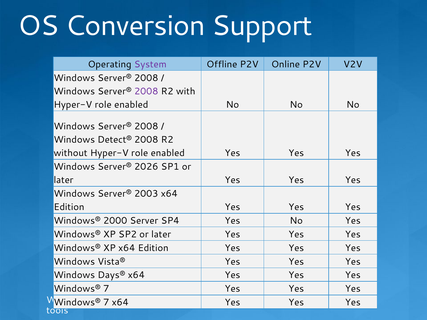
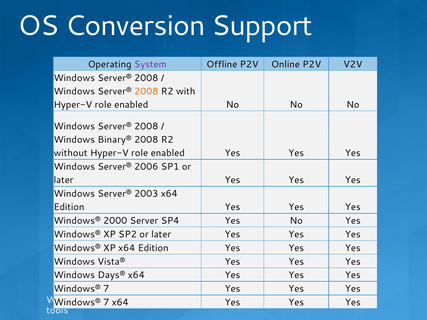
2008 at (146, 91) colour: purple -> orange
Detect®: Detect® -> Binary®
2026: 2026 -> 2006
